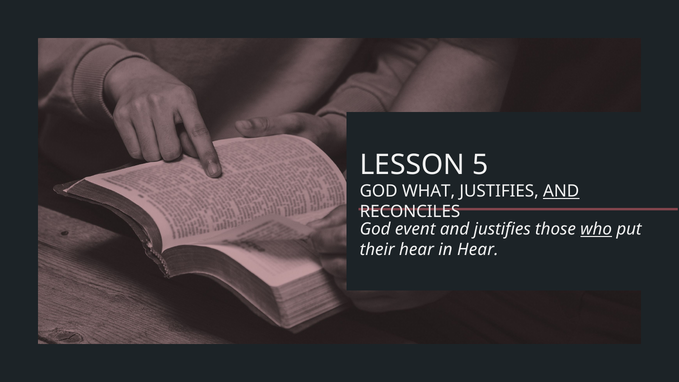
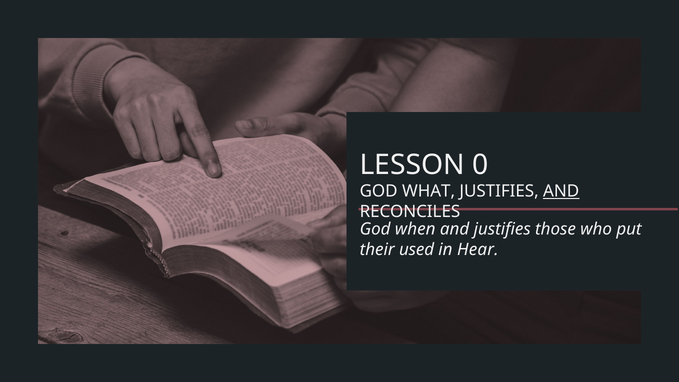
5: 5 -> 0
event: event -> when
who underline: present -> none
their hear: hear -> used
